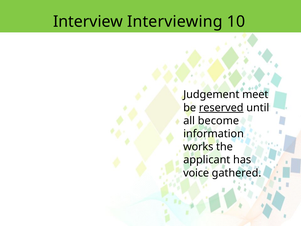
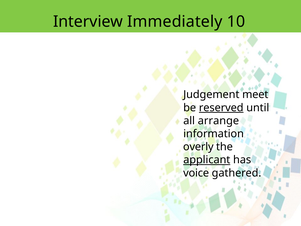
Interviewing: Interviewing -> Immediately
become: become -> arrange
works: works -> overly
applicant underline: none -> present
